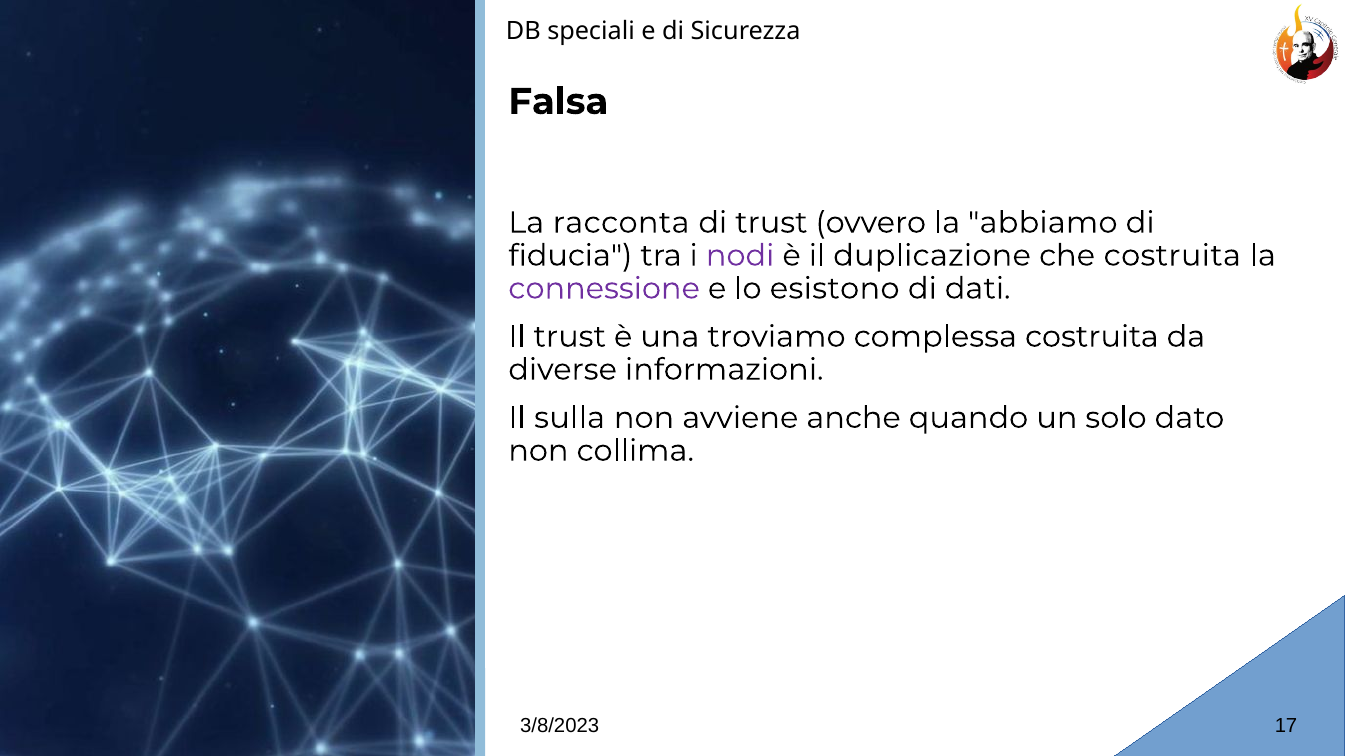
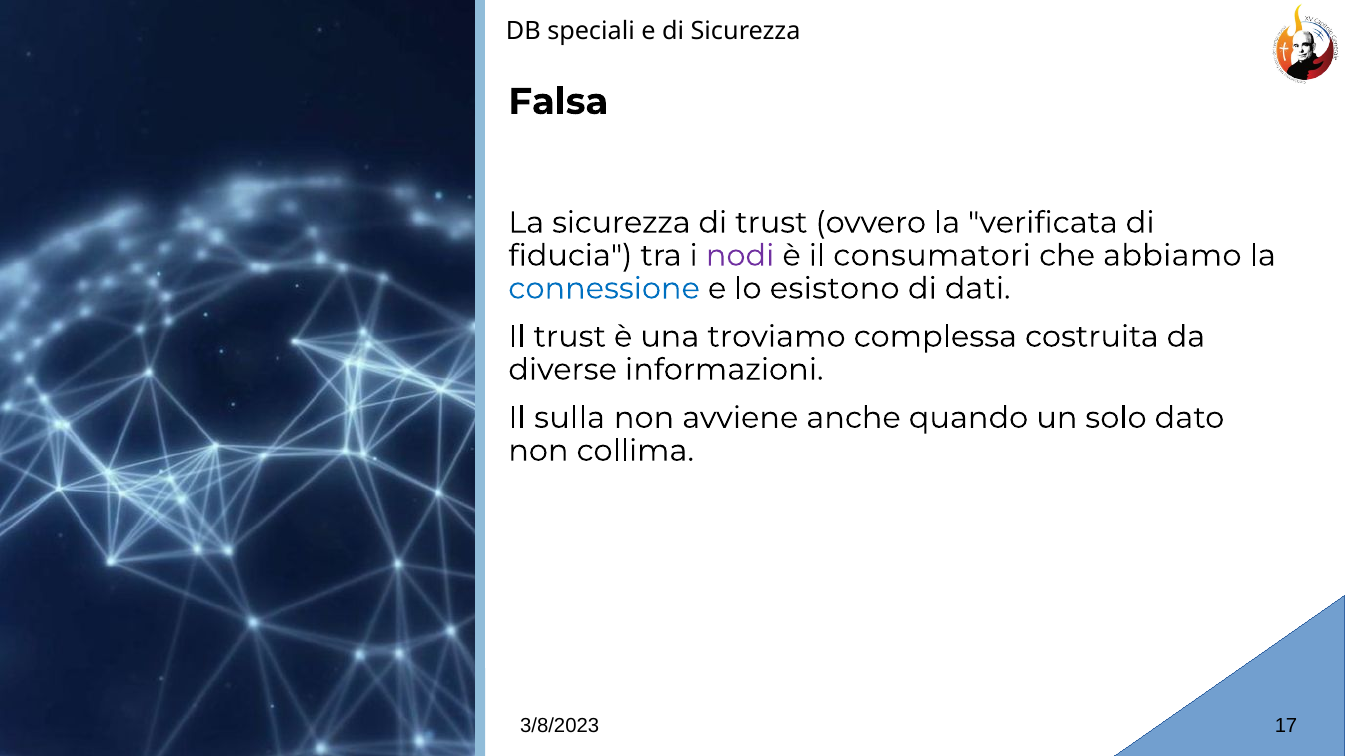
La racconta: racconta -> sicurezza
abbiamo: abbiamo -> verificata
duplicazione: duplicazione -> consumatori
che costruita: costruita -> abbiamo
connessione colour: purple -> blue
